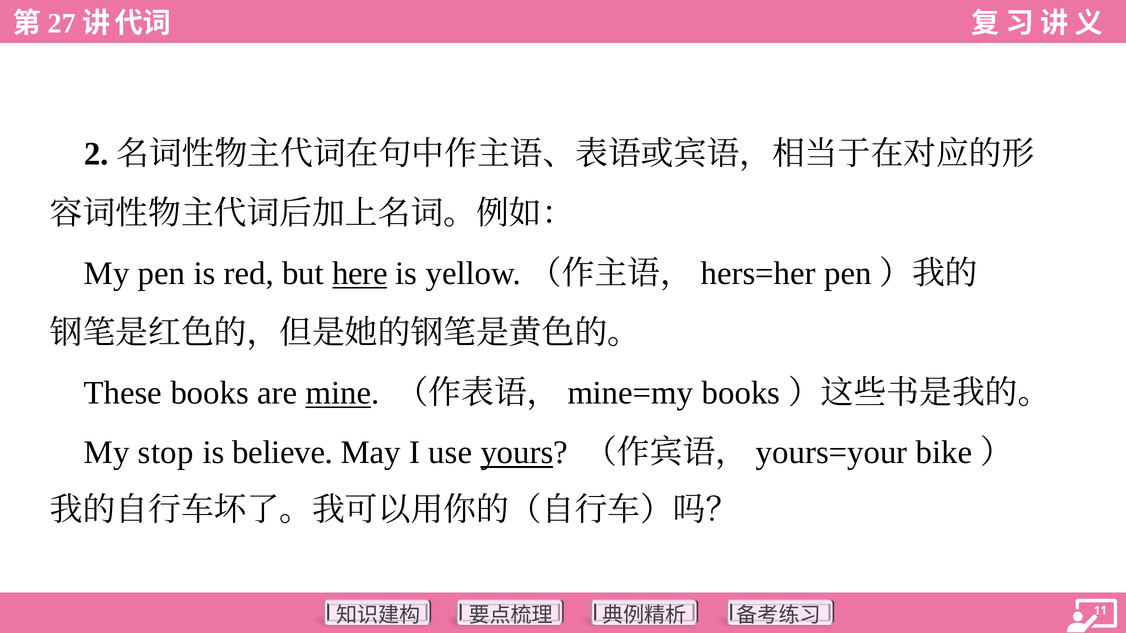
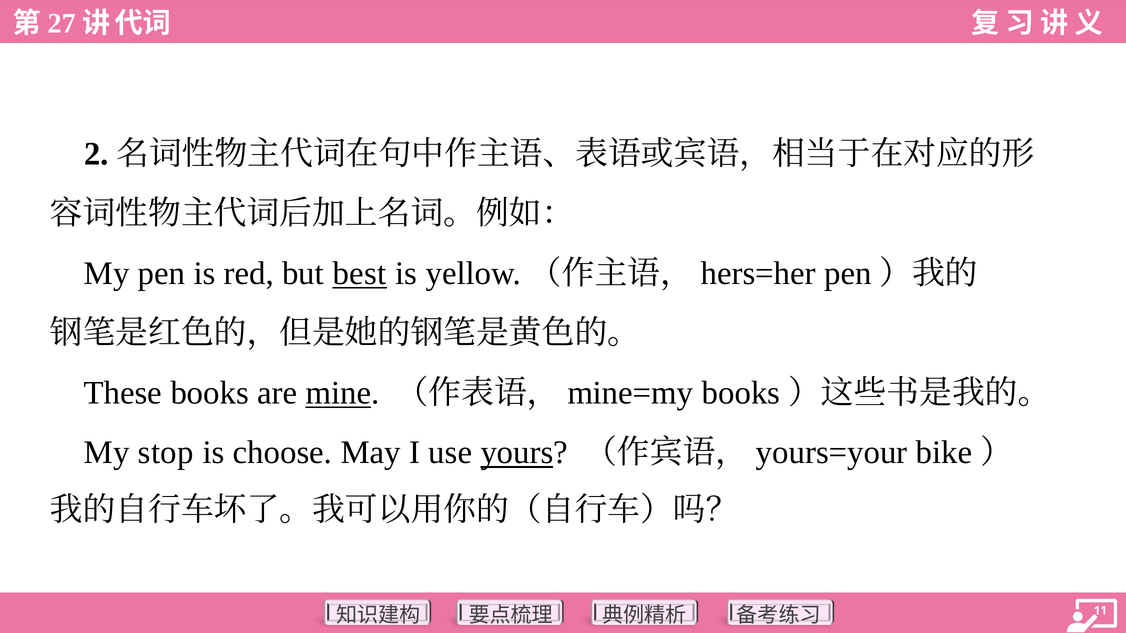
here: here -> best
believe: believe -> choose
